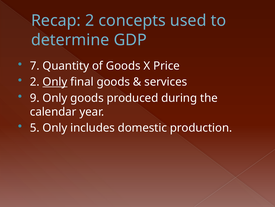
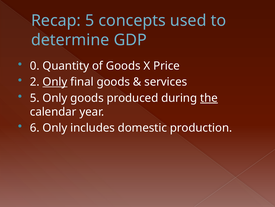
Recap 2: 2 -> 5
7: 7 -> 0
9 at (35, 98): 9 -> 5
the underline: none -> present
5: 5 -> 6
